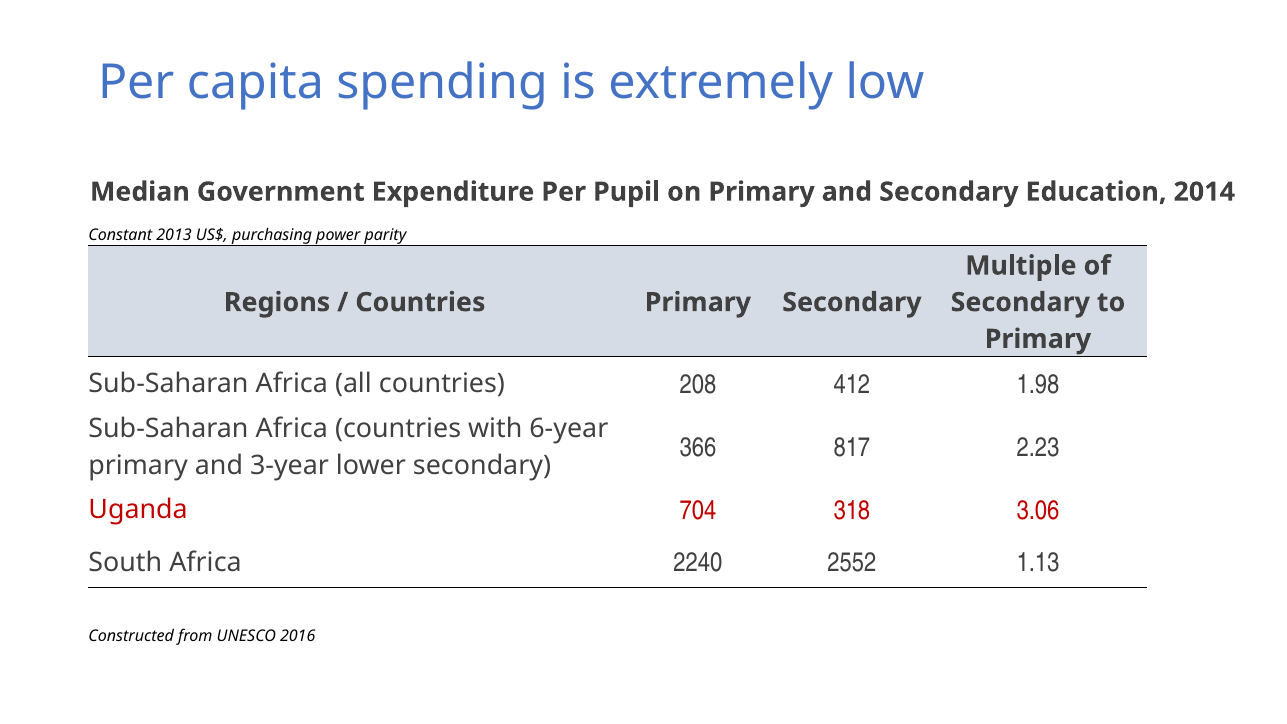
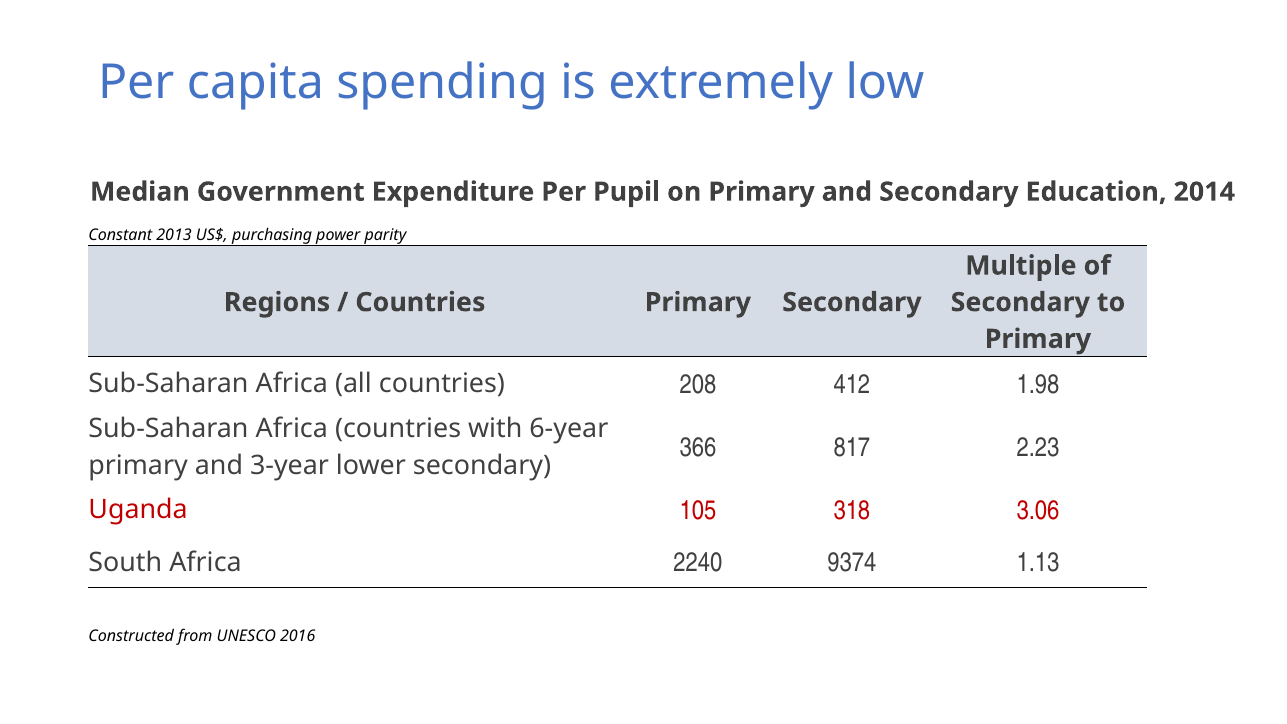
704: 704 -> 105
2552: 2552 -> 9374
